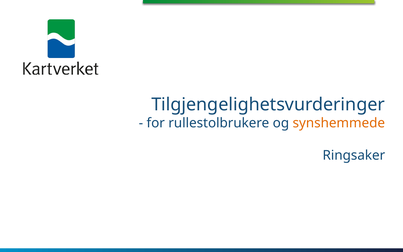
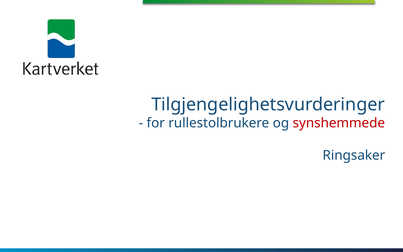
synshemmede colour: orange -> red
